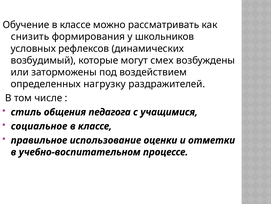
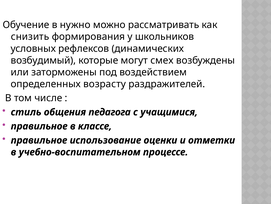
Обучение в классе: классе -> нужно
нагрузку: нагрузку -> возрасту
социальное at (39, 126): социальное -> правильное
